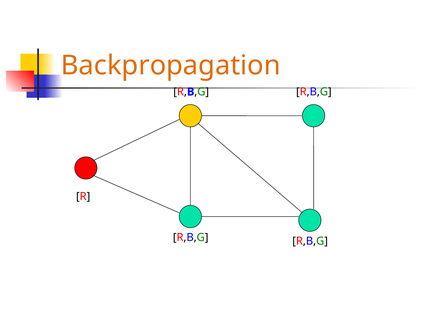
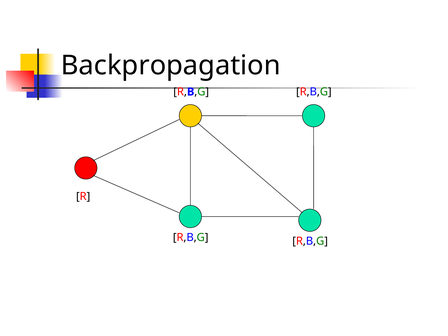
Backpropagation colour: orange -> black
